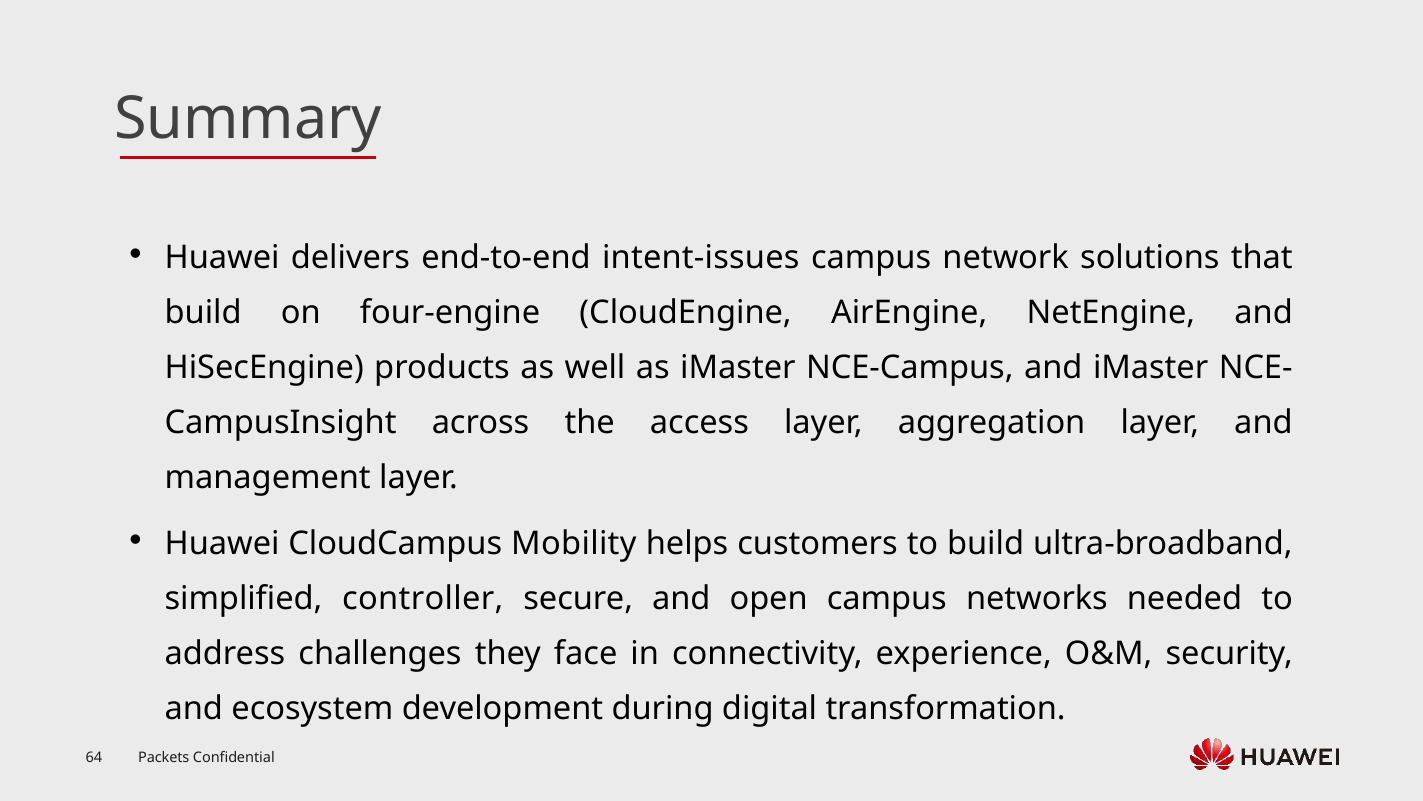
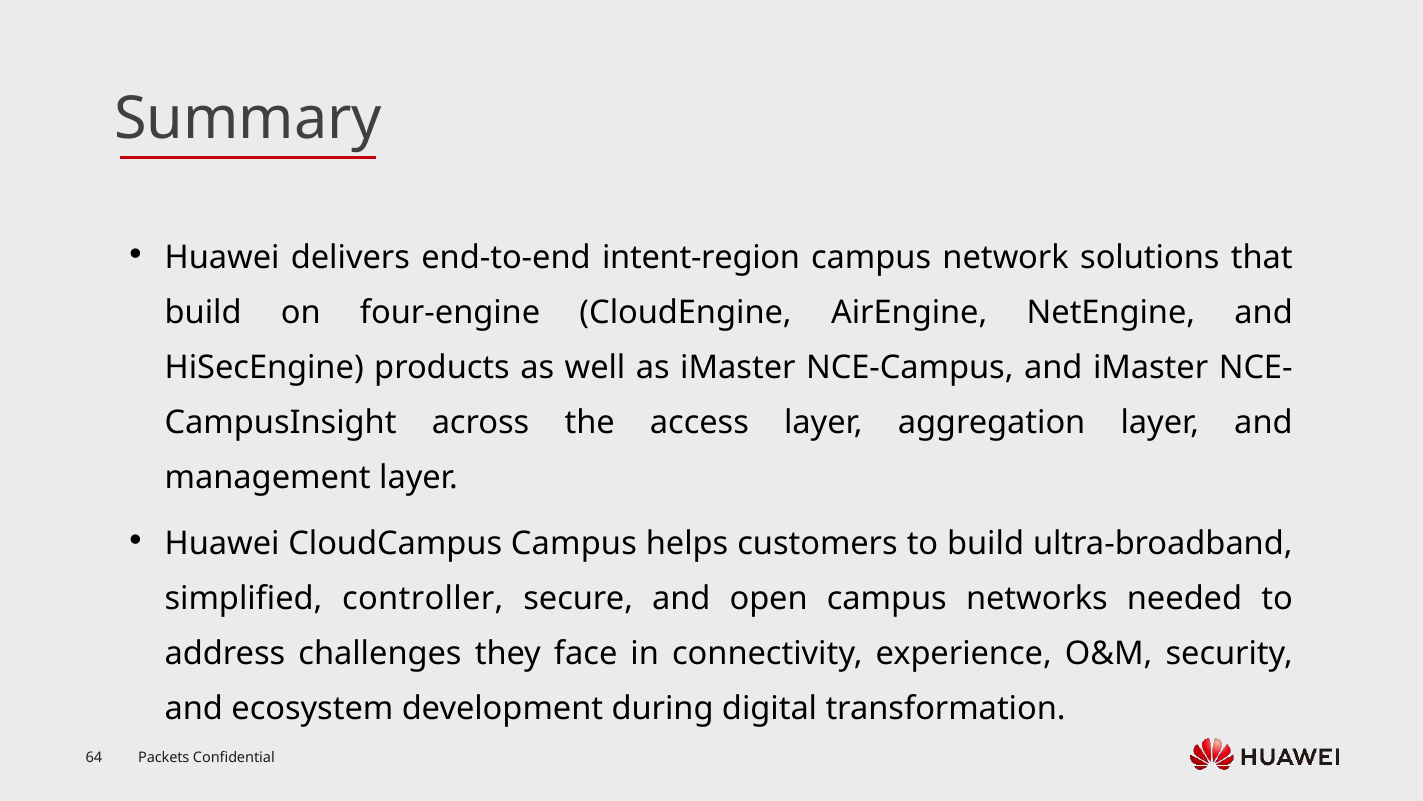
intent-issues: intent-issues -> intent-region
CloudCampus Mobility: Mobility -> Campus
